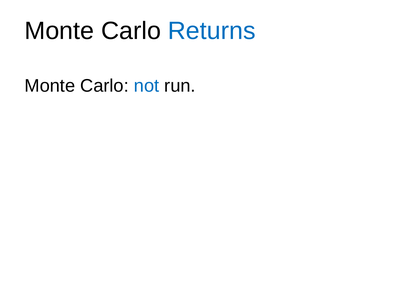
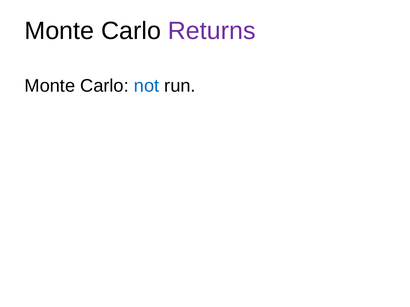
Returns colour: blue -> purple
